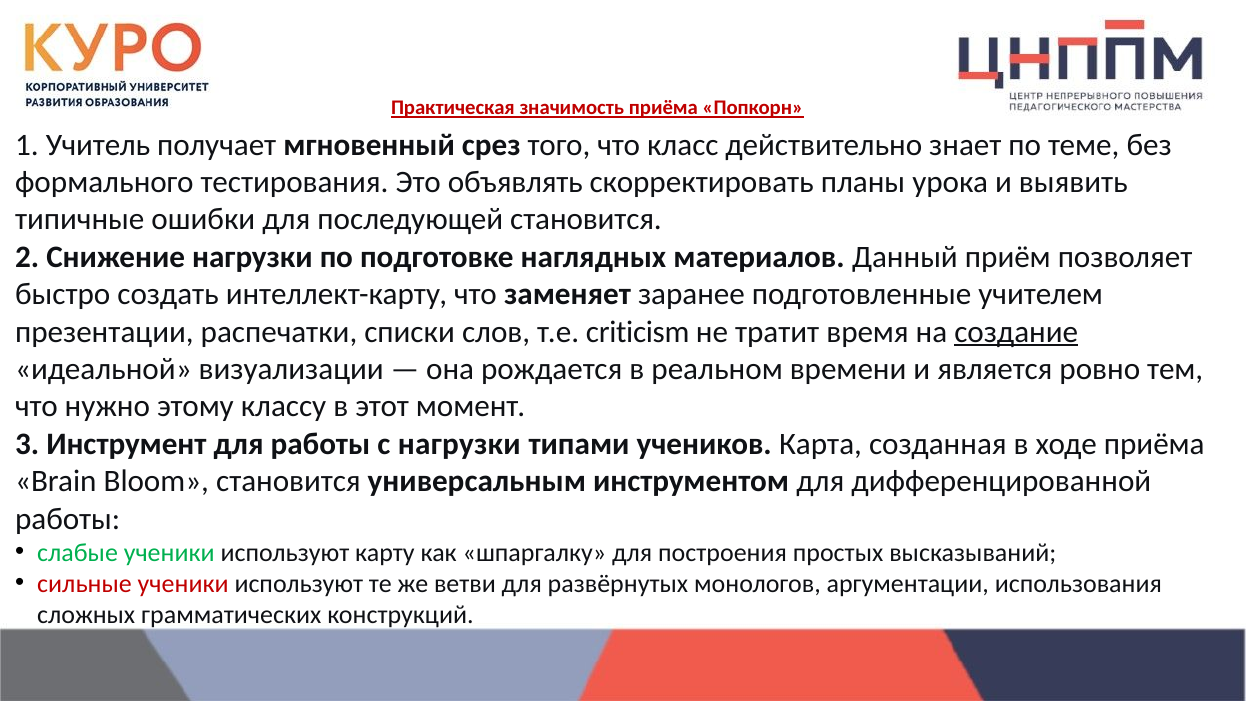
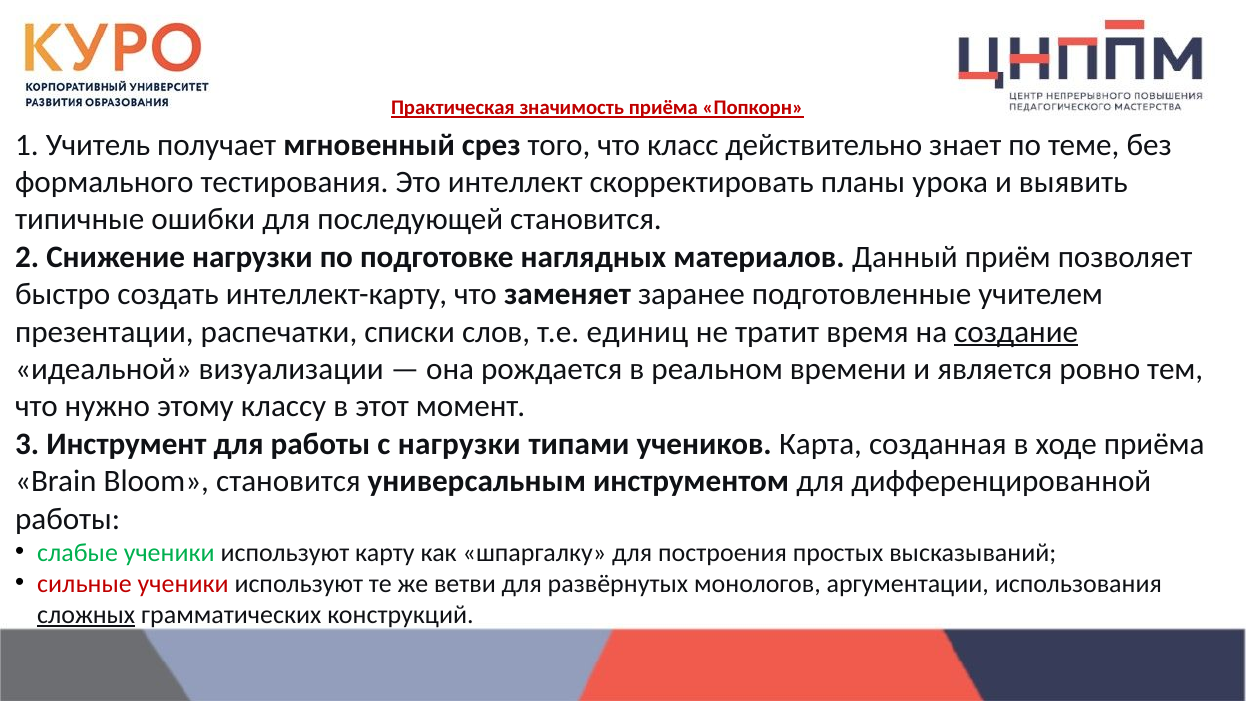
объявлять: объявлять -> интеллект
criticism: criticism -> единиц
сложных underline: none -> present
